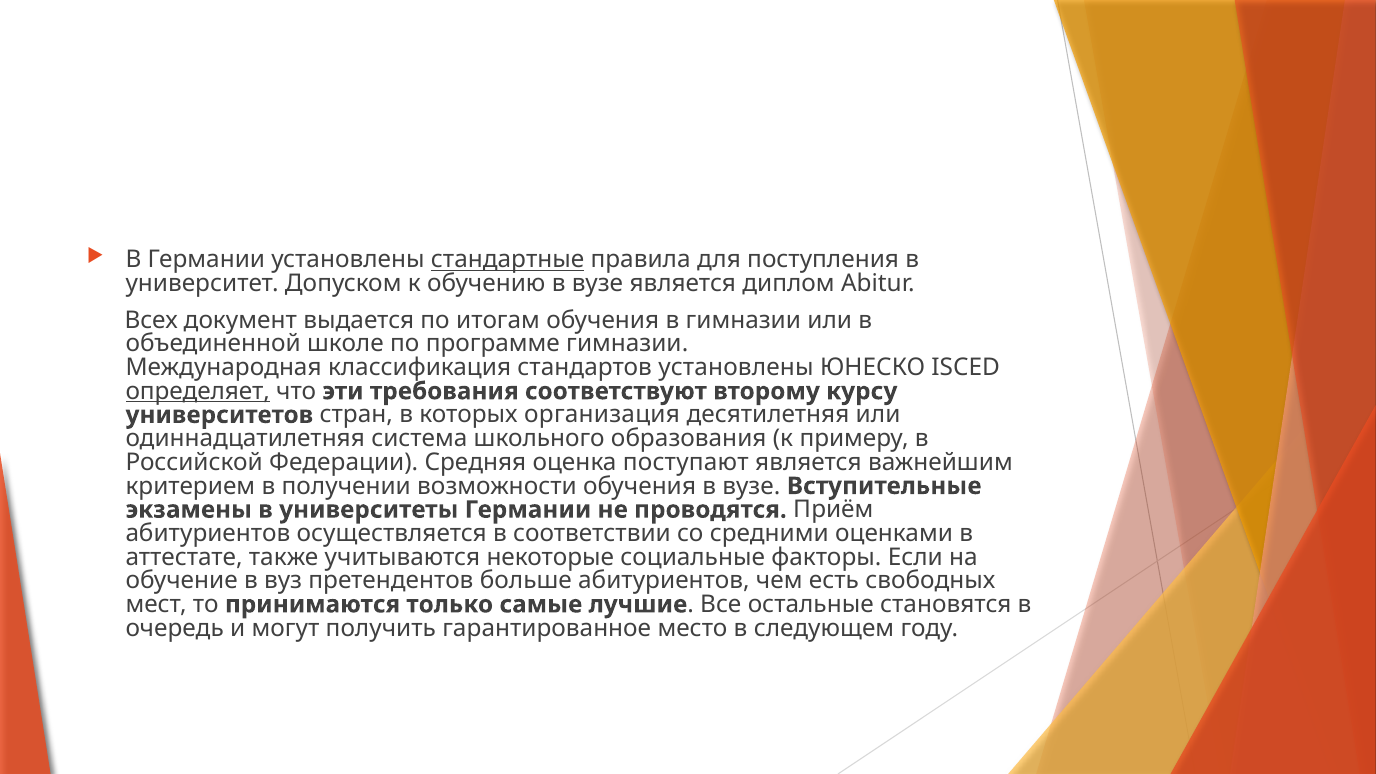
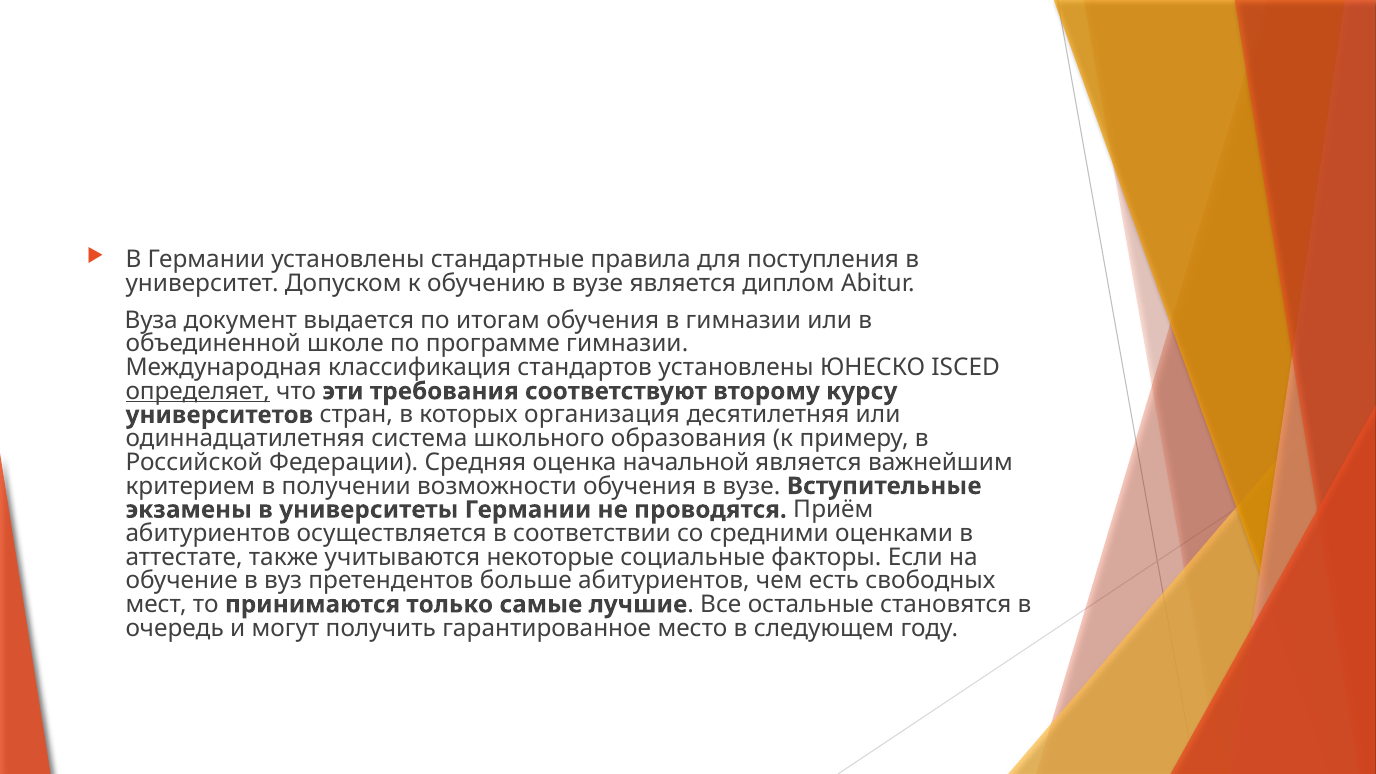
стандартные underline: present -> none
Всех: Всех -> Вуза
поступают: поступают -> начальной
